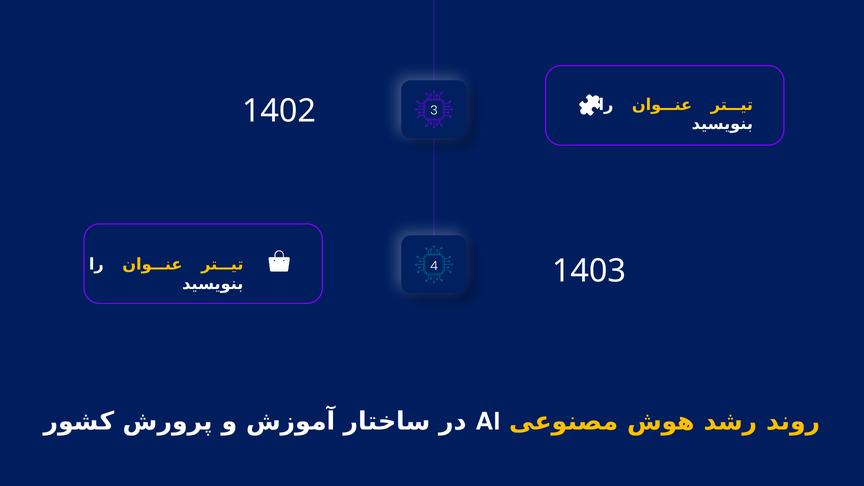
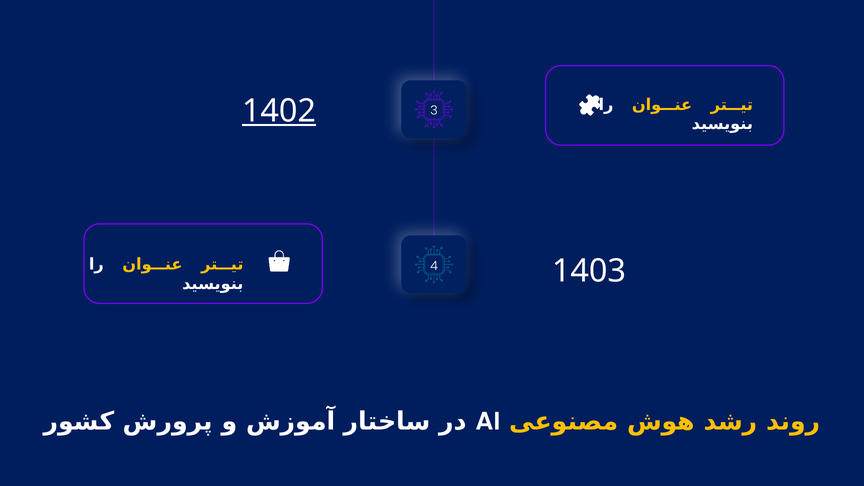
1402 underline: none -> present
